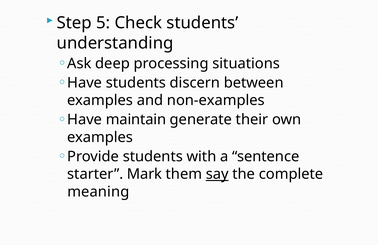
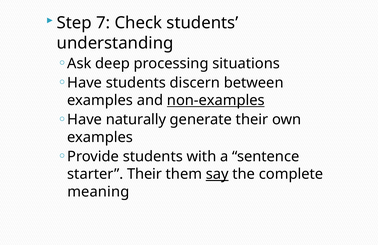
5: 5 -> 7
non-examples underline: none -> present
maintain: maintain -> naturally
starter Mark: Mark -> Their
